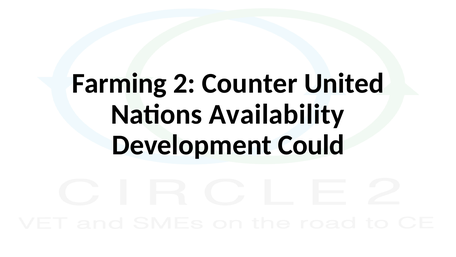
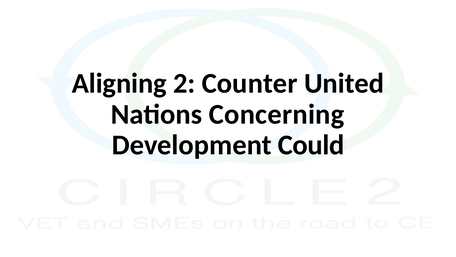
Farming: Farming -> Aligning
Availability: Availability -> Concerning
